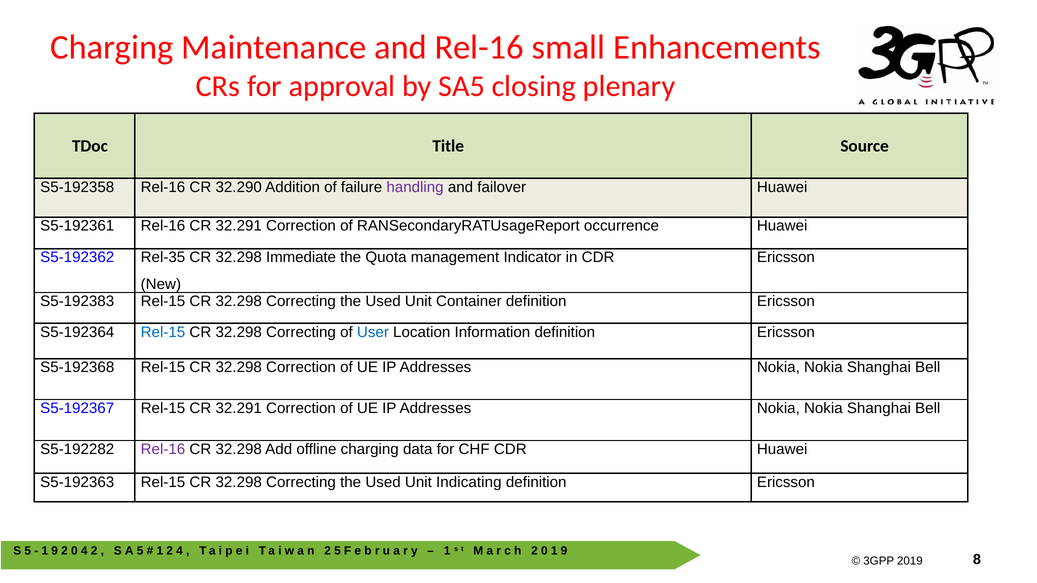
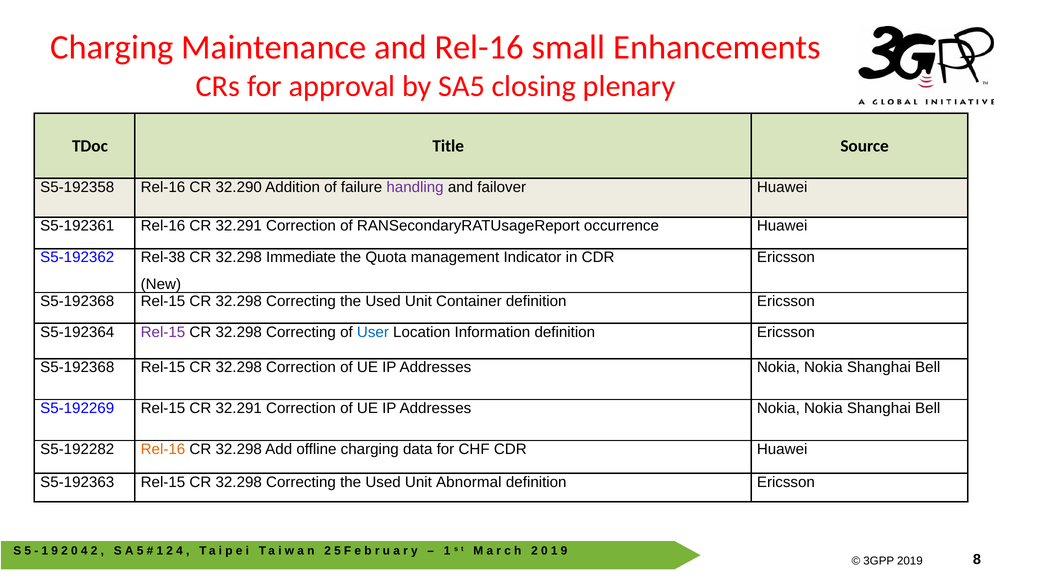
Rel-35: Rel-35 -> Rel-38
S5-192383 at (77, 301): S5-192383 -> S5-192368
Rel-15 at (163, 332) colour: blue -> purple
S5-192367: S5-192367 -> S5-192269
Rel-16 at (163, 449) colour: purple -> orange
Indicating: Indicating -> Abnormal
